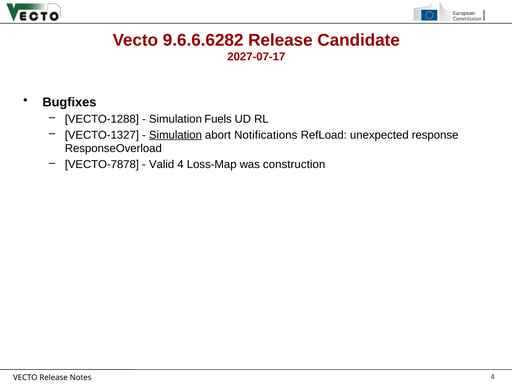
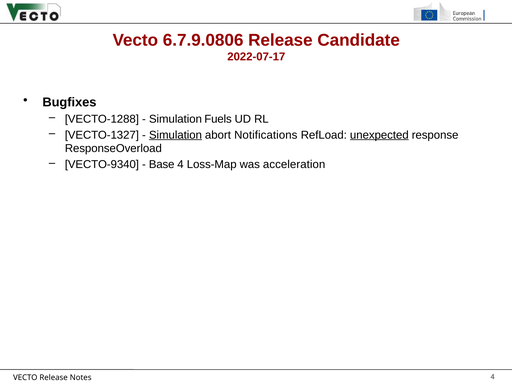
9.6.6.6282: 9.6.6.6282 -> 6.7.9.0806
2027-07-17: 2027-07-17 -> 2022-07-17
unexpected underline: none -> present
VECTO-7878: VECTO-7878 -> VECTO-9340
Valid: Valid -> Base
construction: construction -> acceleration
